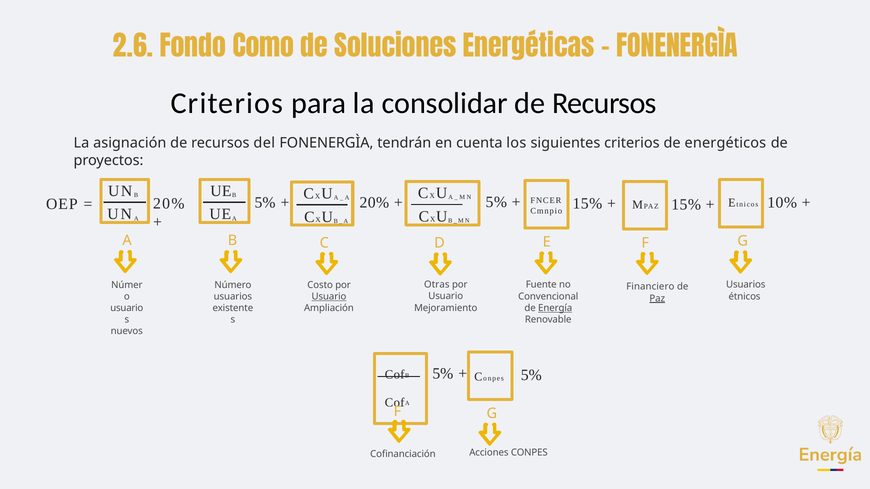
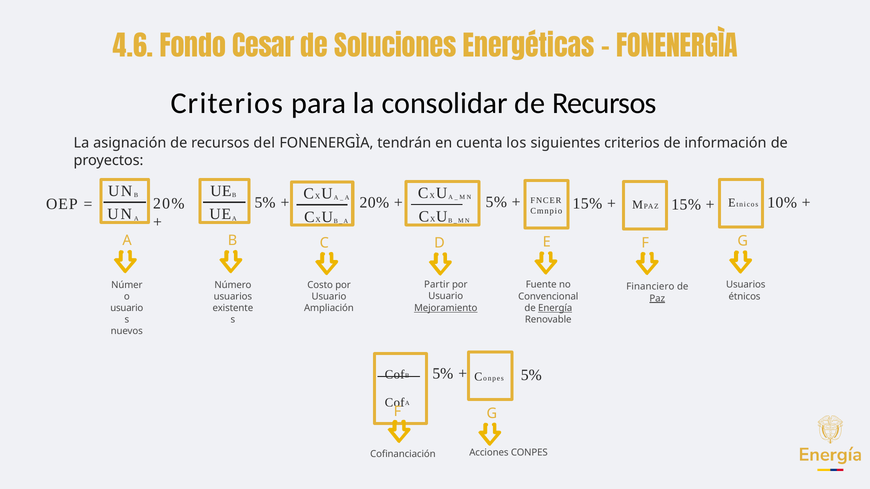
2.6: 2.6 -> 4.6
Como: Como -> Cesar
energéticos: energéticos -> información
Otras: Otras -> Partir
Usuario at (329, 297) underline: present -> none
Mejoramiento underline: none -> present
